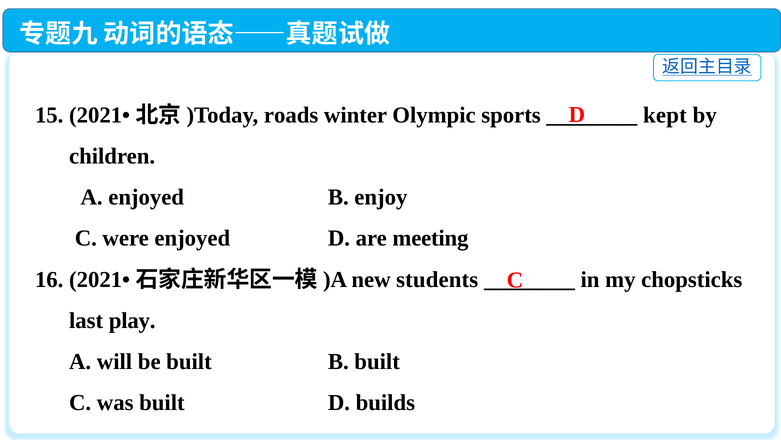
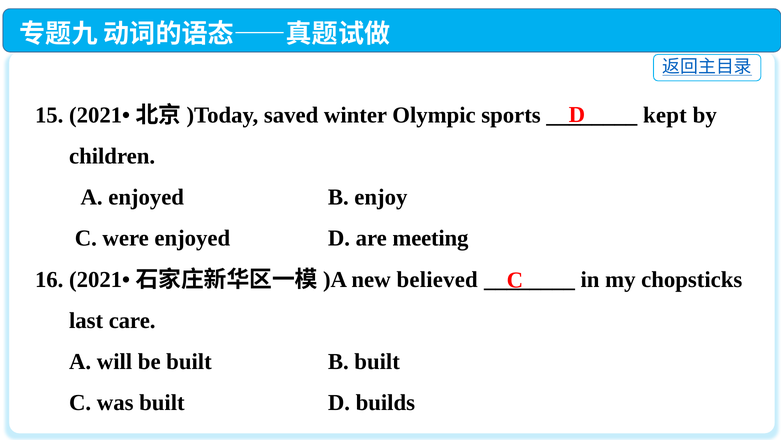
roads: roads -> saved
students: students -> believed
play: play -> care
